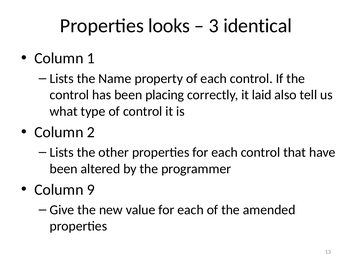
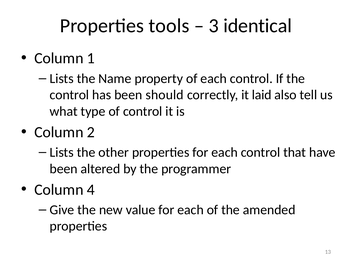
looks: looks -> tools
placing: placing -> should
9: 9 -> 4
